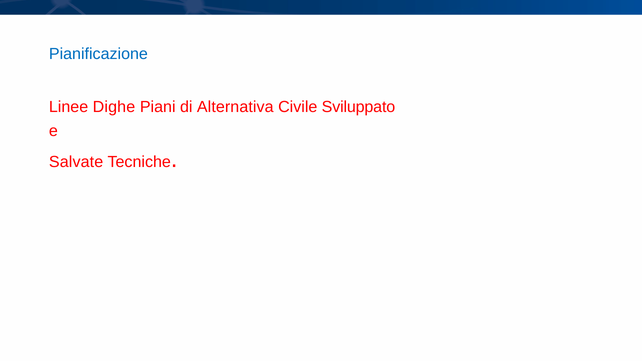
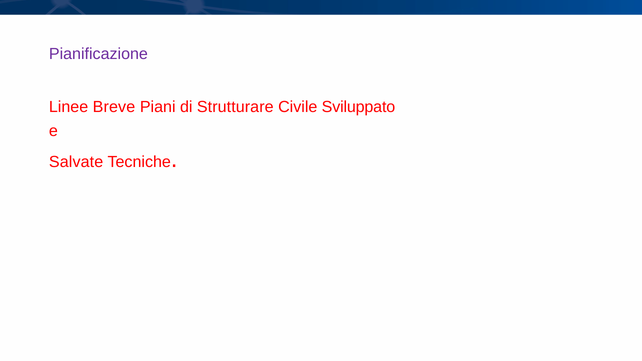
Pianificazione colour: blue -> purple
Dighe: Dighe -> Breve
Alternativa: Alternativa -> Strutturare
